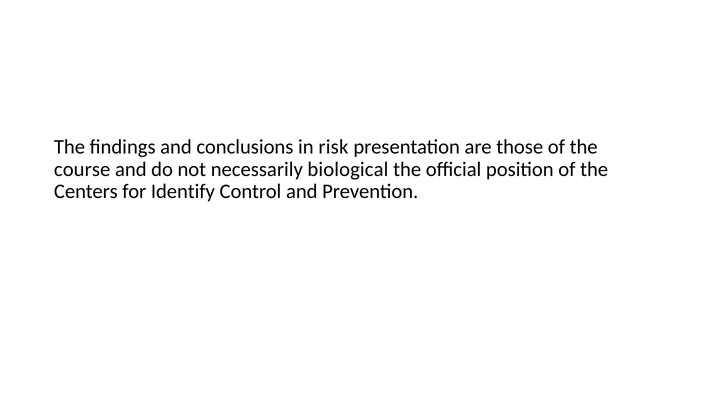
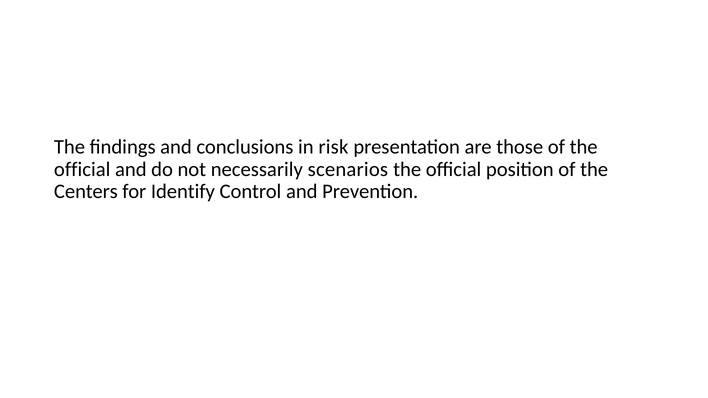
course at (82, 169): course -> official
biological: biological -> scenarios
